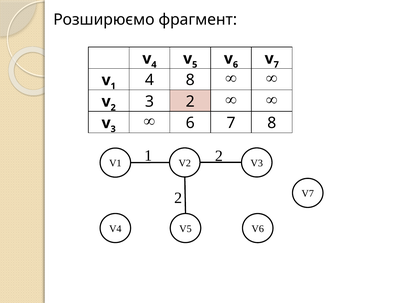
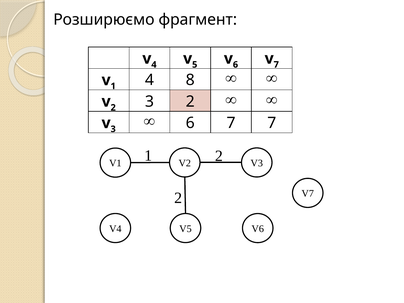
7 8: 8 -> 7
